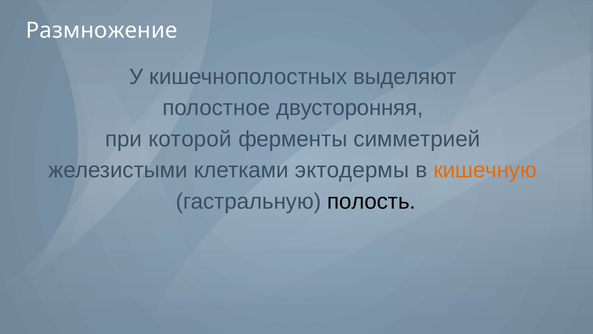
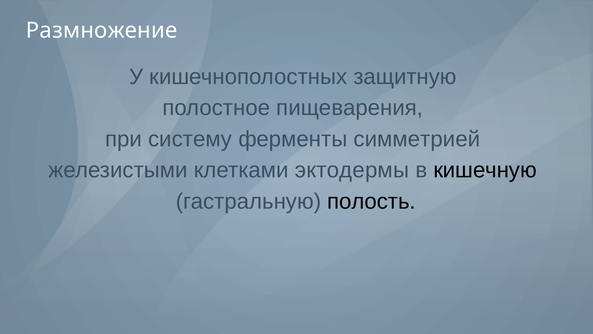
выделяют: выделяют -> защитную
двусторонняя: двусторонняя -> пищеварения
которой: которой -> систему
кишечную colour: orange -> black
